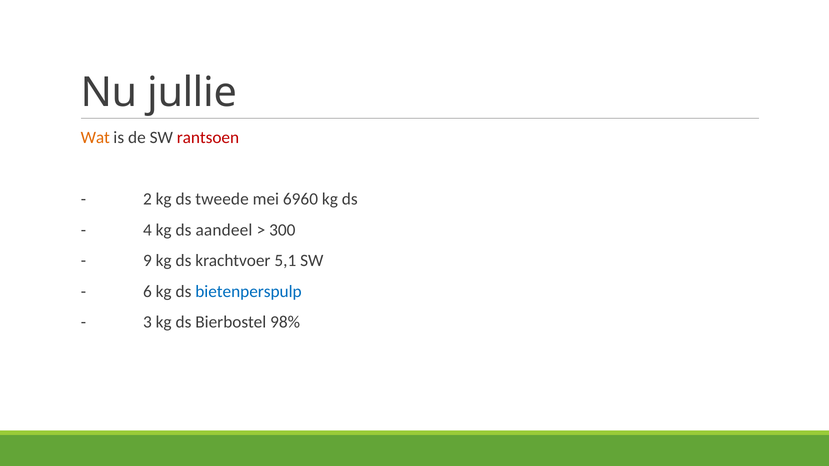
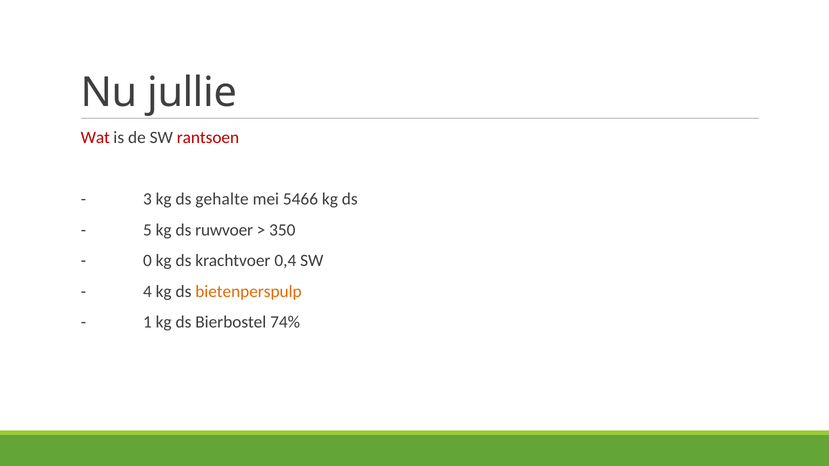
Wat colour: orange -> red
2: 2 -> 3
tweede: tweede -> gehalte
6960: 6960 -> 5466
4: 4 -> 5
aandeel: aandeel -> ruwvoer
300: 300 -> 350
9: 9 -> 0
5,1: 5,1 -> 0,4
6: 6 -> 4
bietenperspulp colour: blue -> orange
3: 3 -> 1
98%: 98% -> 74%
